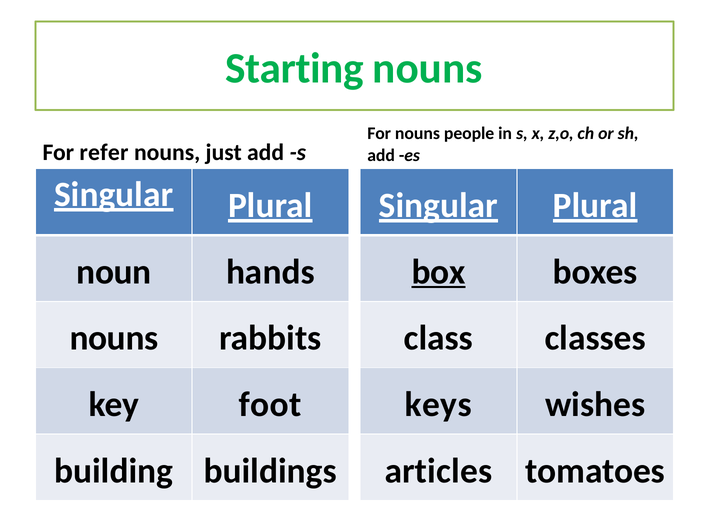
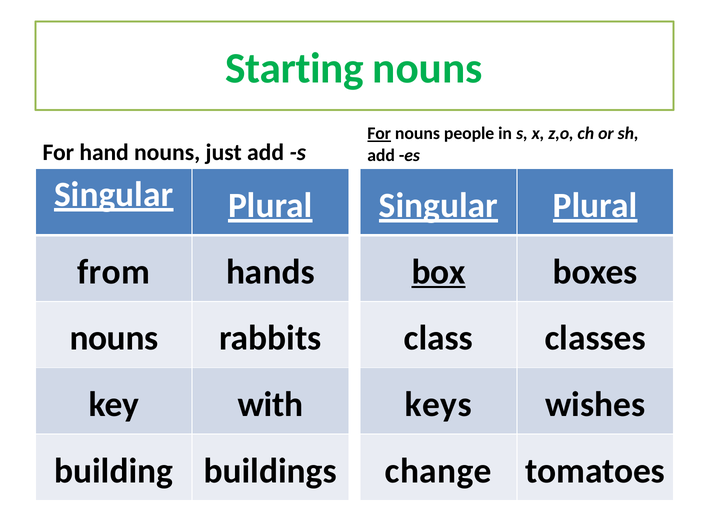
For at (379, 134) underline: none -> present
refer: refer -> hand
noun: noun -> from
foot: foot -> with
articles: articles -> change
